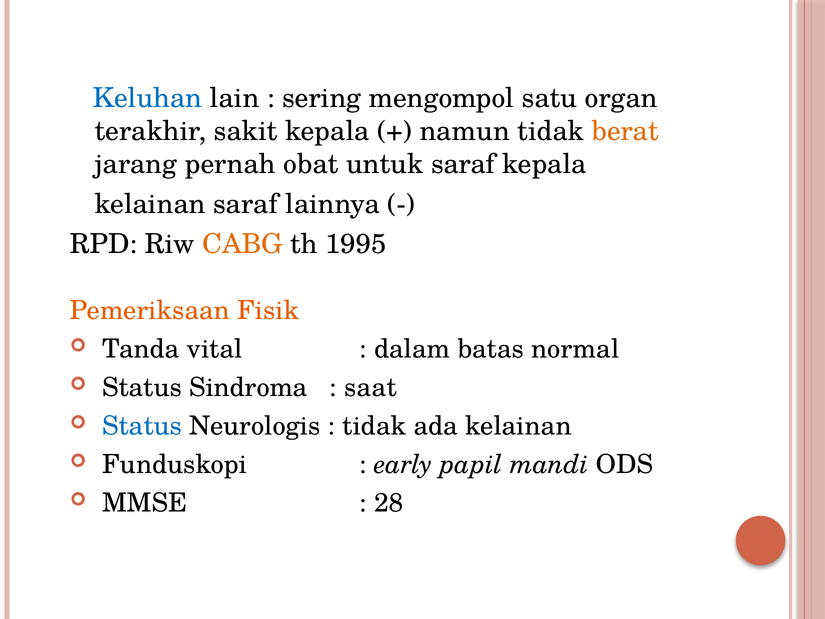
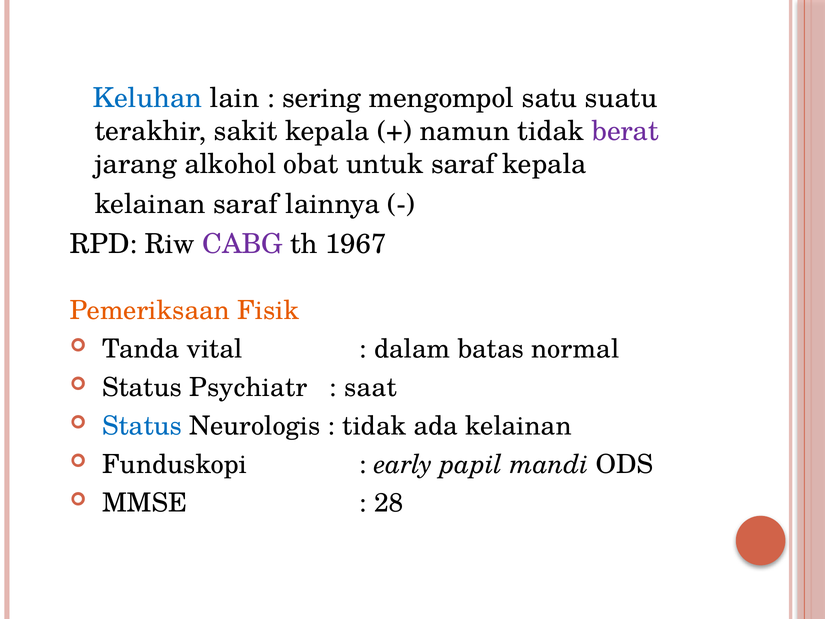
organ: organ -> suatu
berat colour: orange -> purple
pernah: pernah -> alkohol
CABG colour: orange -> purple
1995: 1995 -> 1967
Sindroma: Sindroma -> Psychiatr
